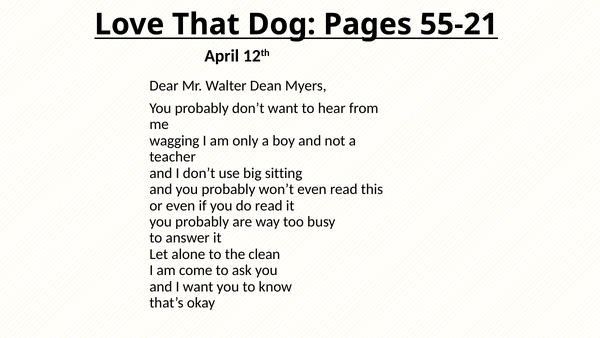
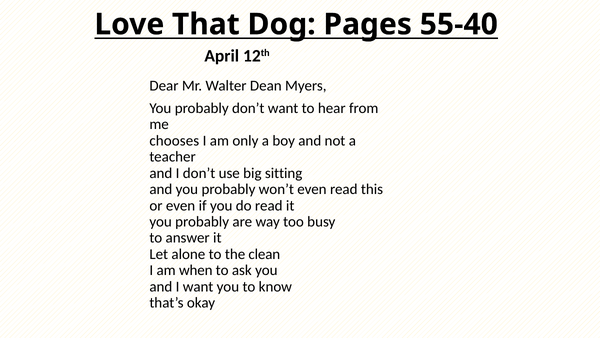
55-21: 55-21 -> 55-40
wagging: wagging -> chooses
come: come -> when
